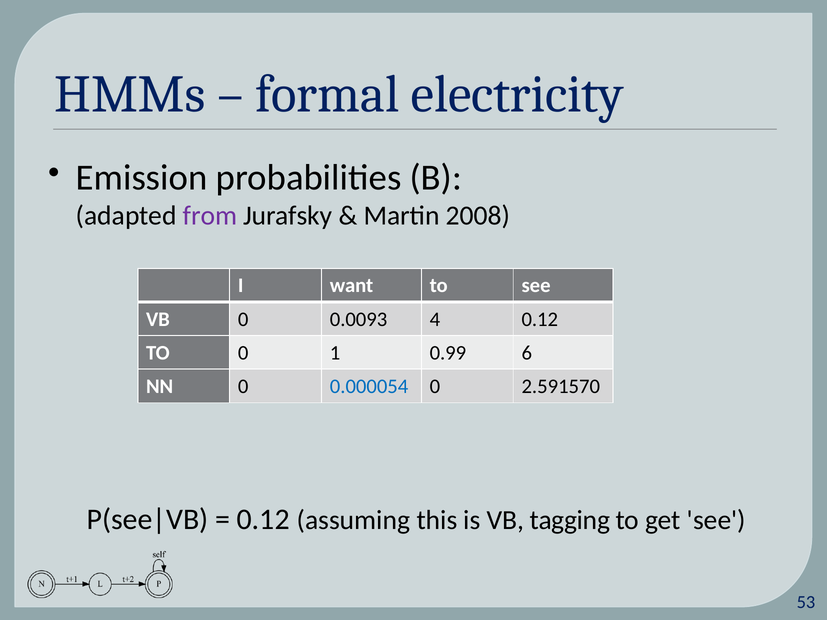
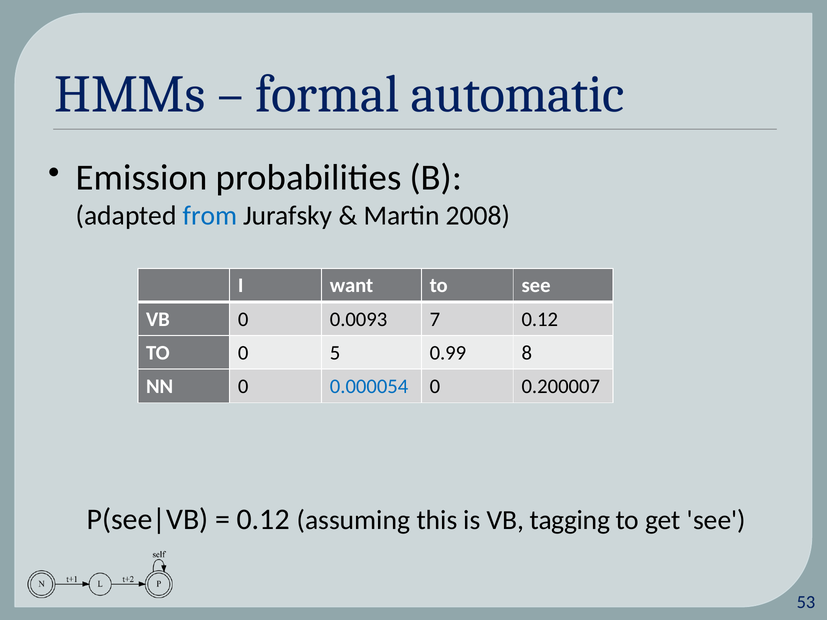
electricity: electricity -> automatic
from colour: purple -> blue
4: 4 -> 7
1: 1 -> 5
6: 6 -> 8
2.591570: 2.591570 -> 0.200007
